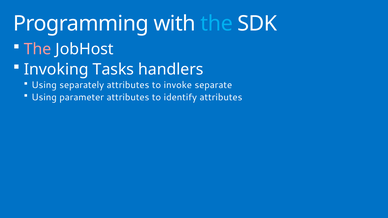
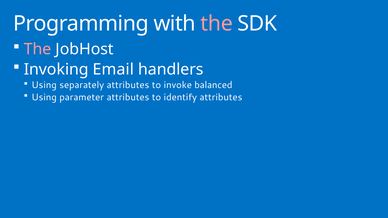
the at (217, 23) colour: light blue -> pink
Tasks: Tasks -> Email
separate: separate -> balanced
